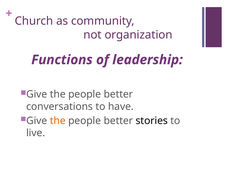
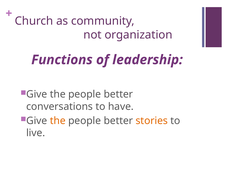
stories colour: black -> orange
